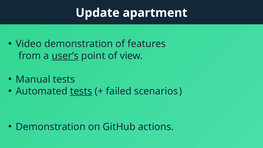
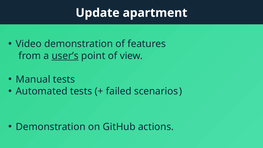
tests at (81, 91) underline: present -> none
